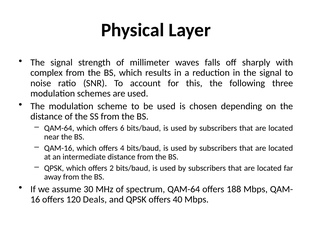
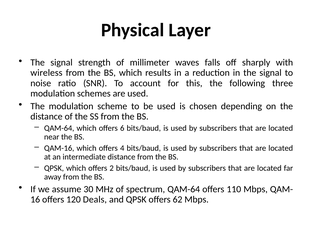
complex: complex -> wireless
188: 188 -> 110
40: 40 -> 62
